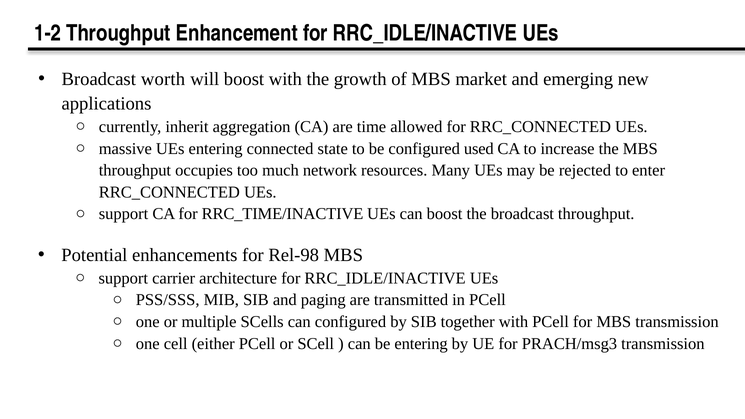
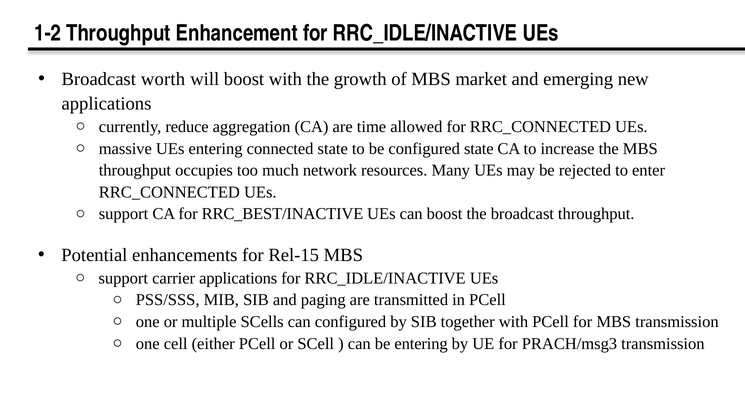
inherit: inherit -> reduce
configured used: used -> state
RRC_TIME/INACTIVE: RRC_TIME/INACTIVE -> RRC_BEST/INACTIVE
Rel-98: Rel-98 -> Rel-15
carrier architecture: architecture -> applications
